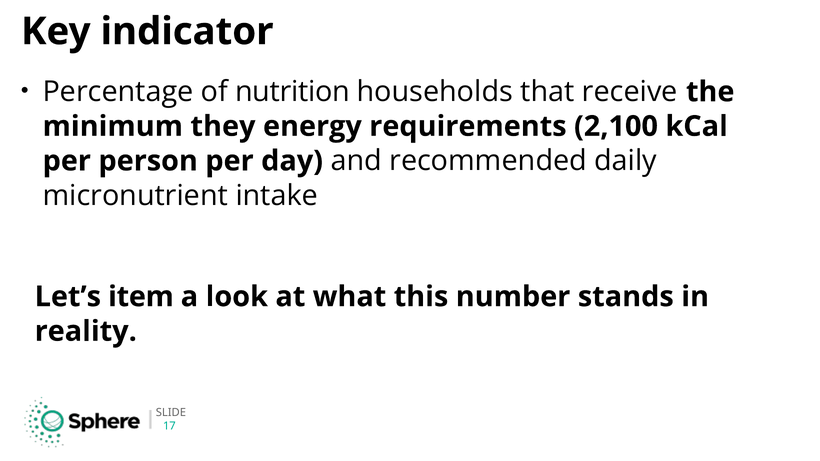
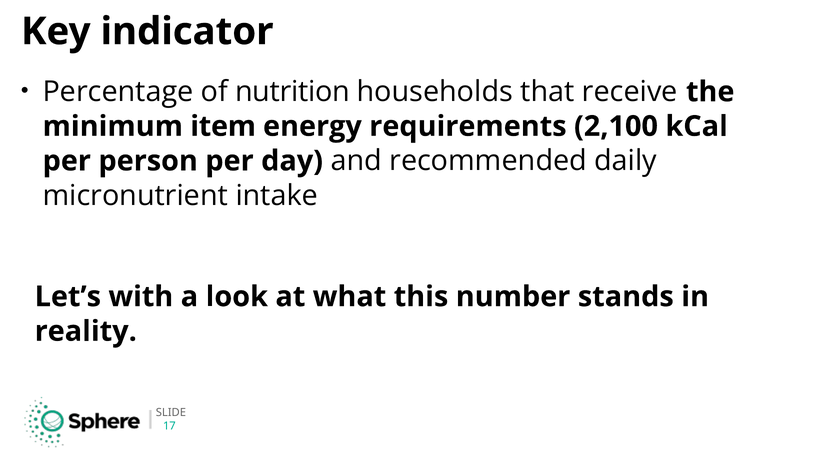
they: they -> item
item: item -> with
